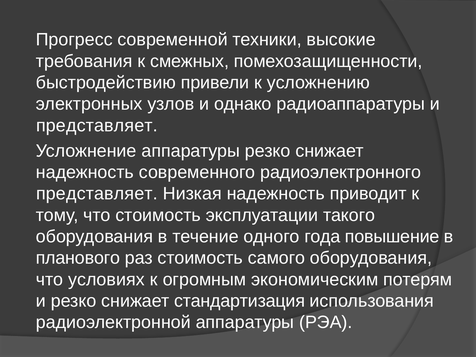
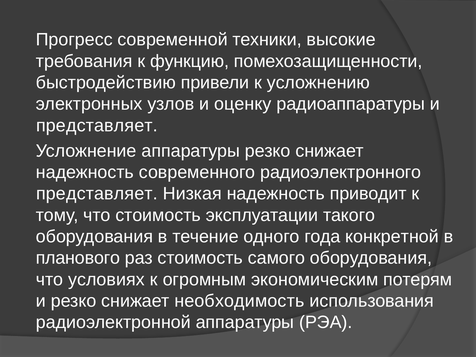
смежных: смежных -> функцию
однако: однако -> оценку
повышение: повышение -> конкретной
стандартизация: стандартизация -> необходимость
